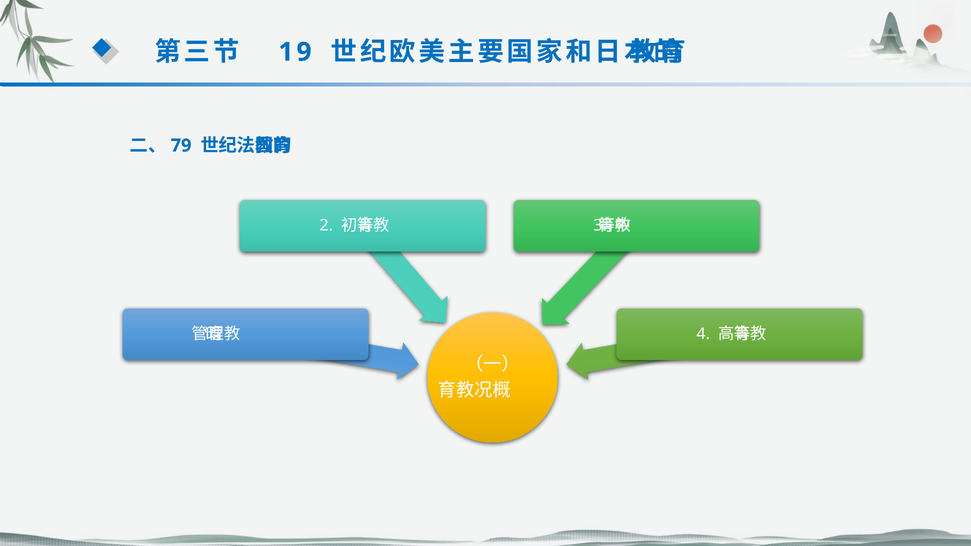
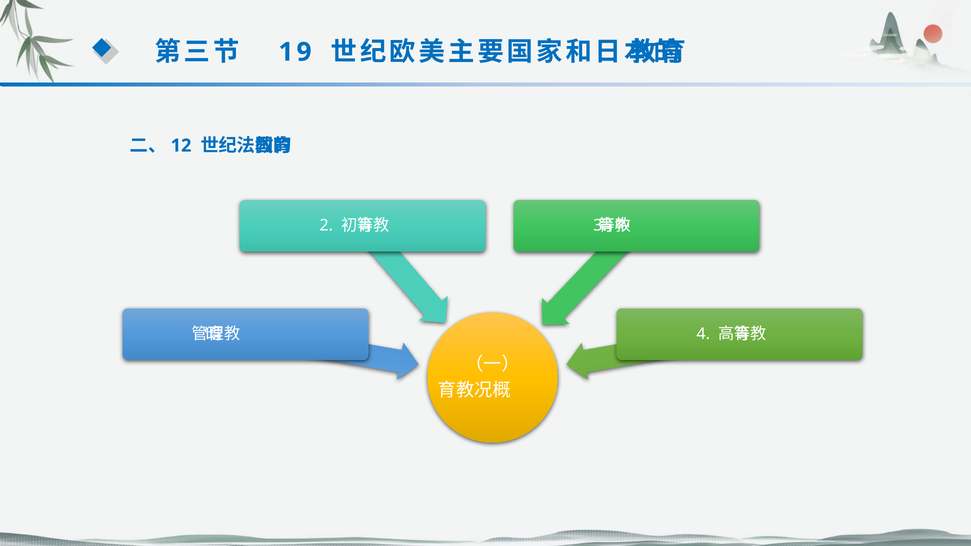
79: 79 -> 12
